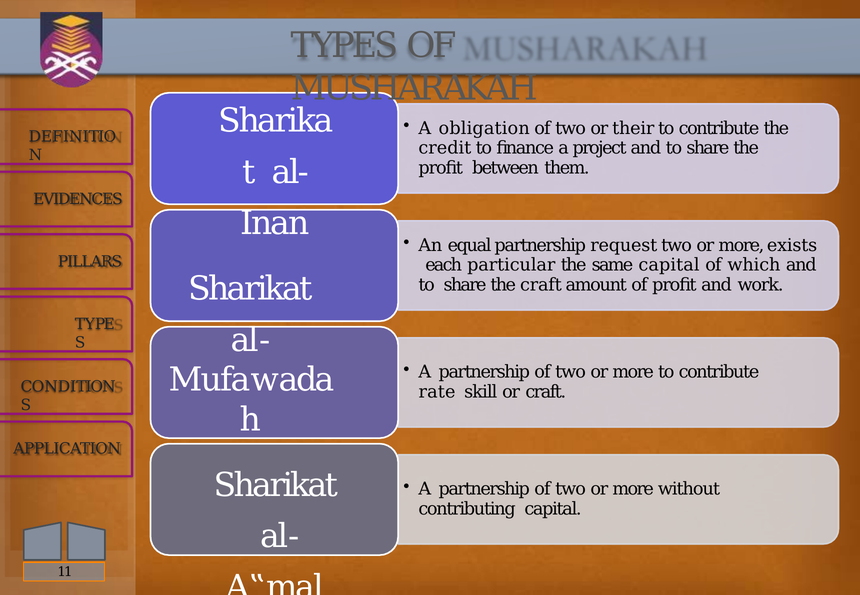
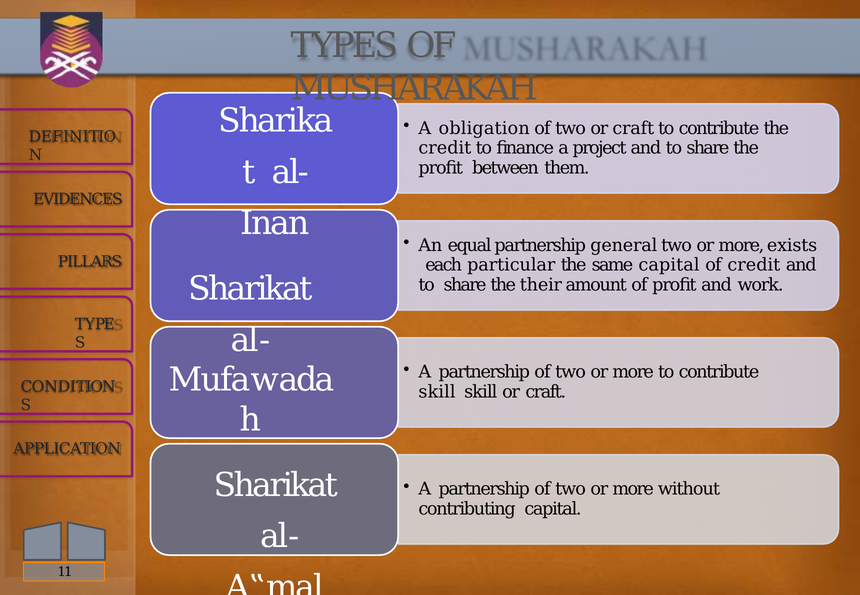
two or their: their -> craft
request: request -> general
of which: which -> credit
the craft: craft -> their
rate at (437, 392): rate -> skill
